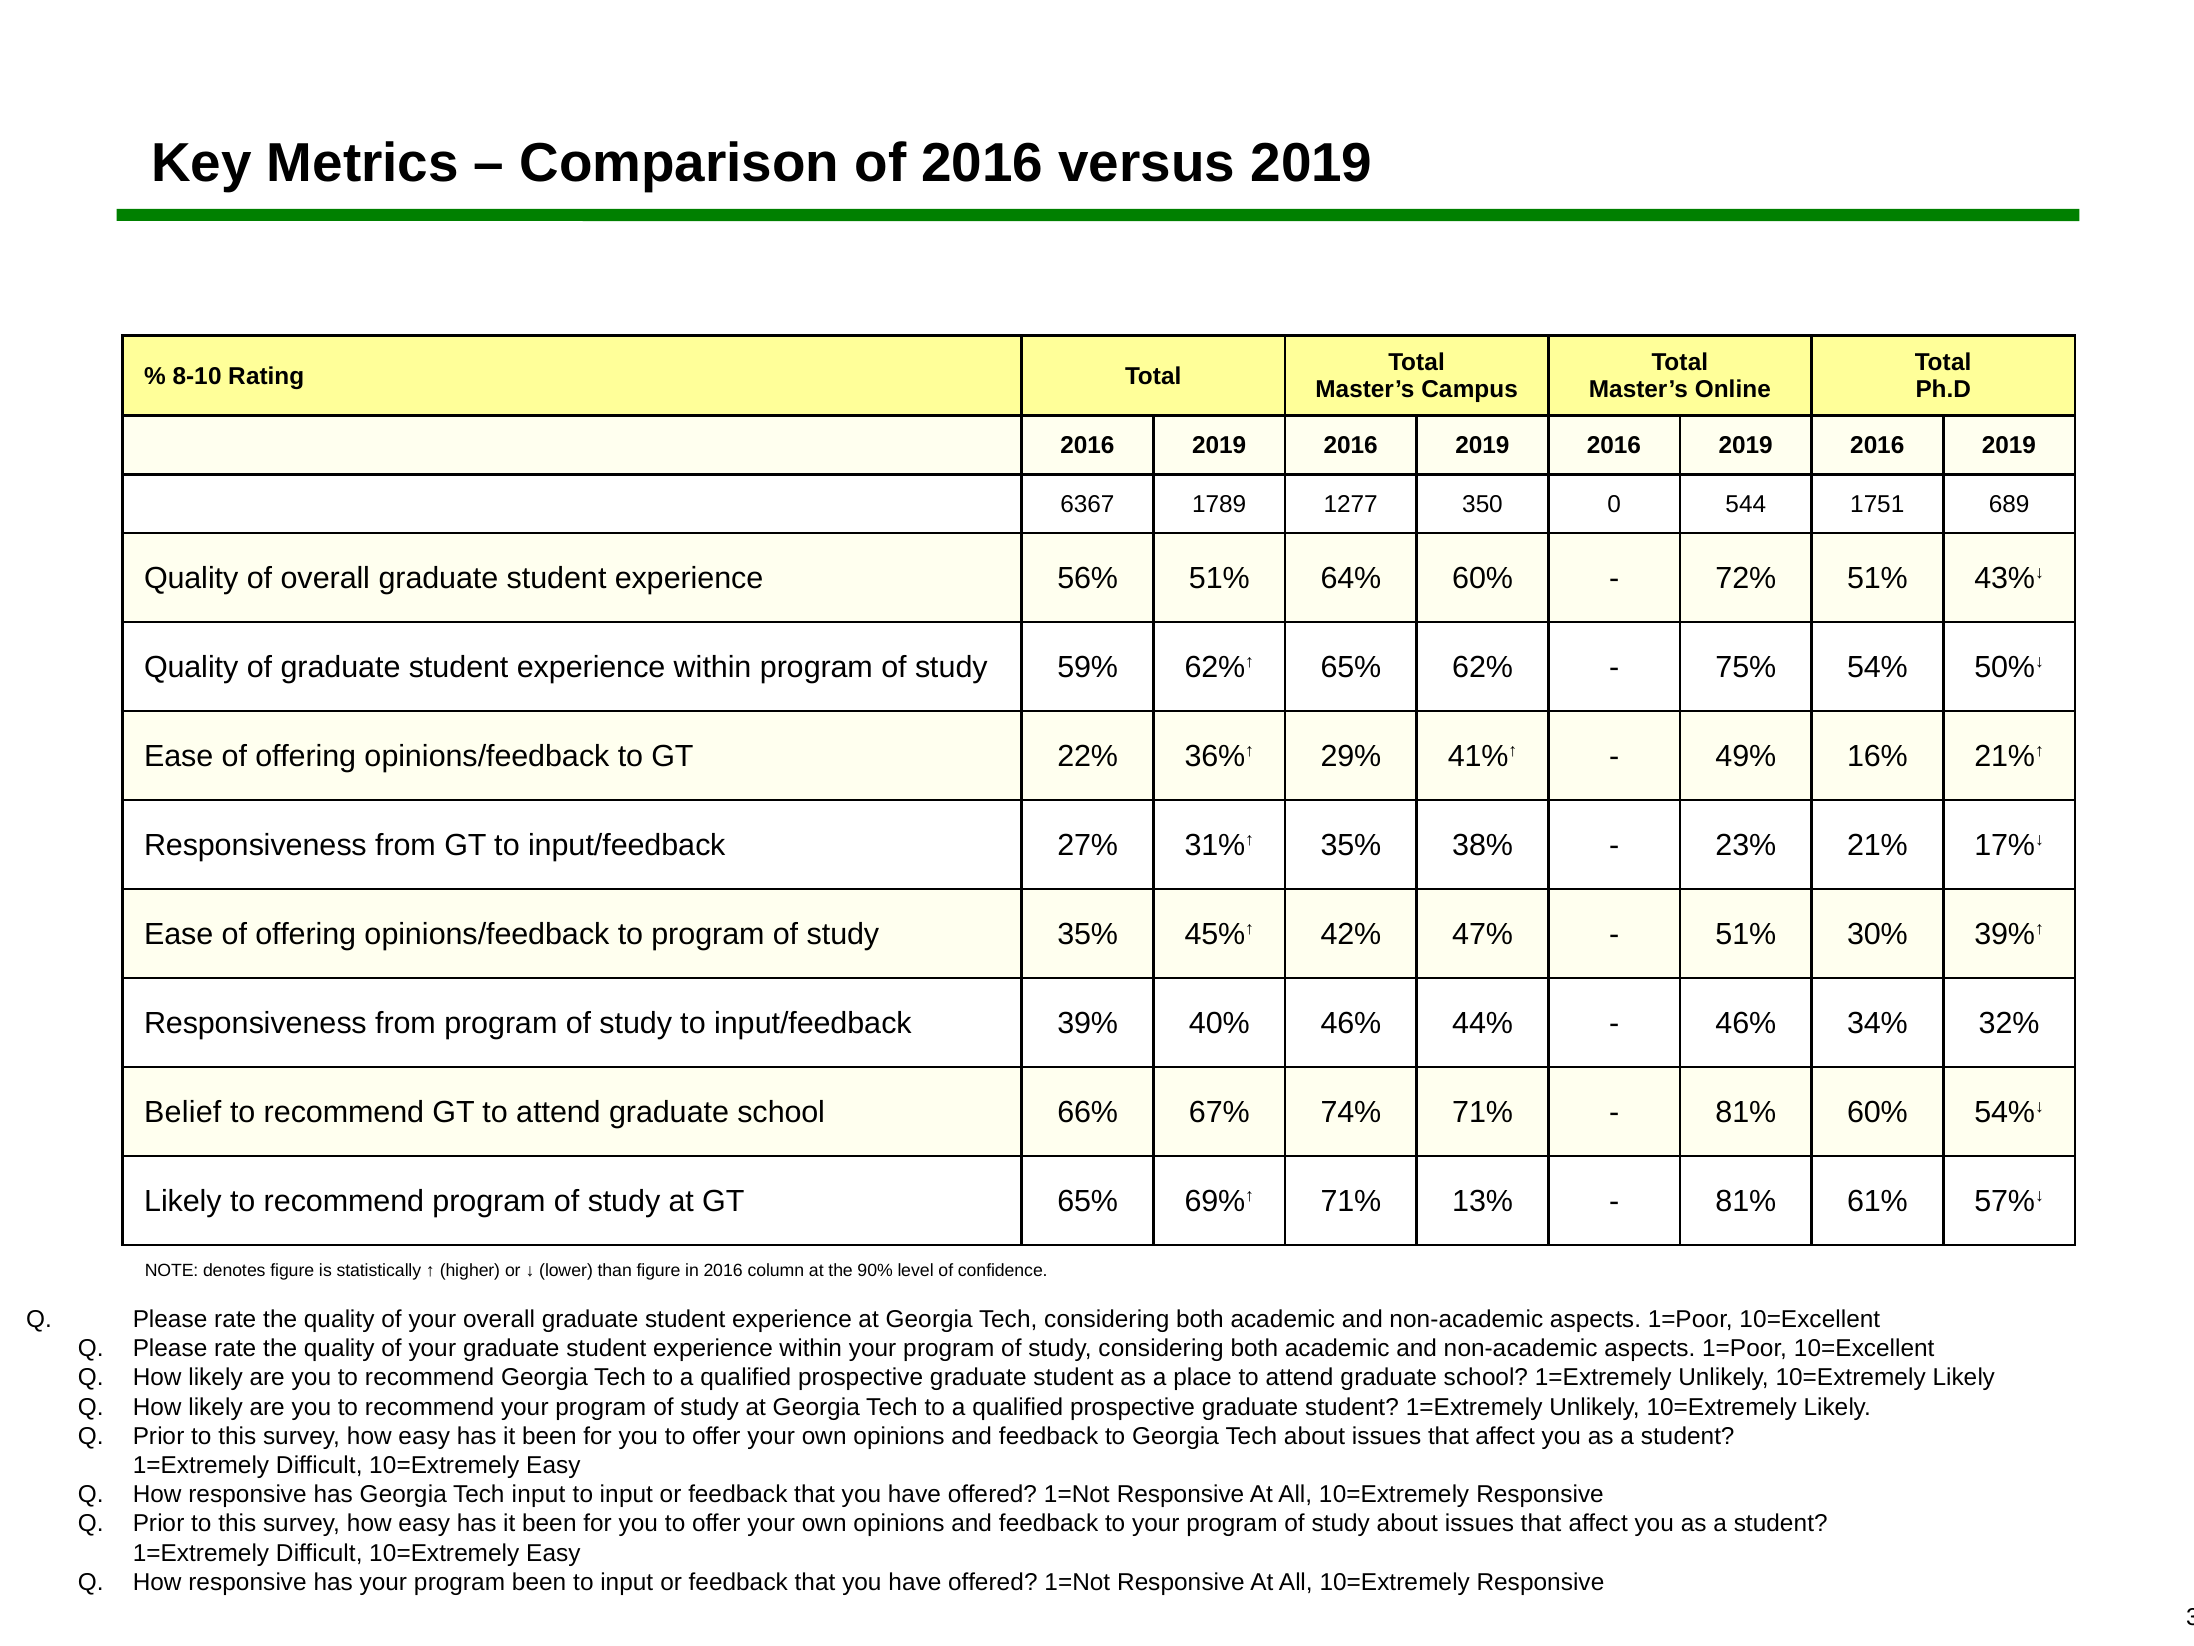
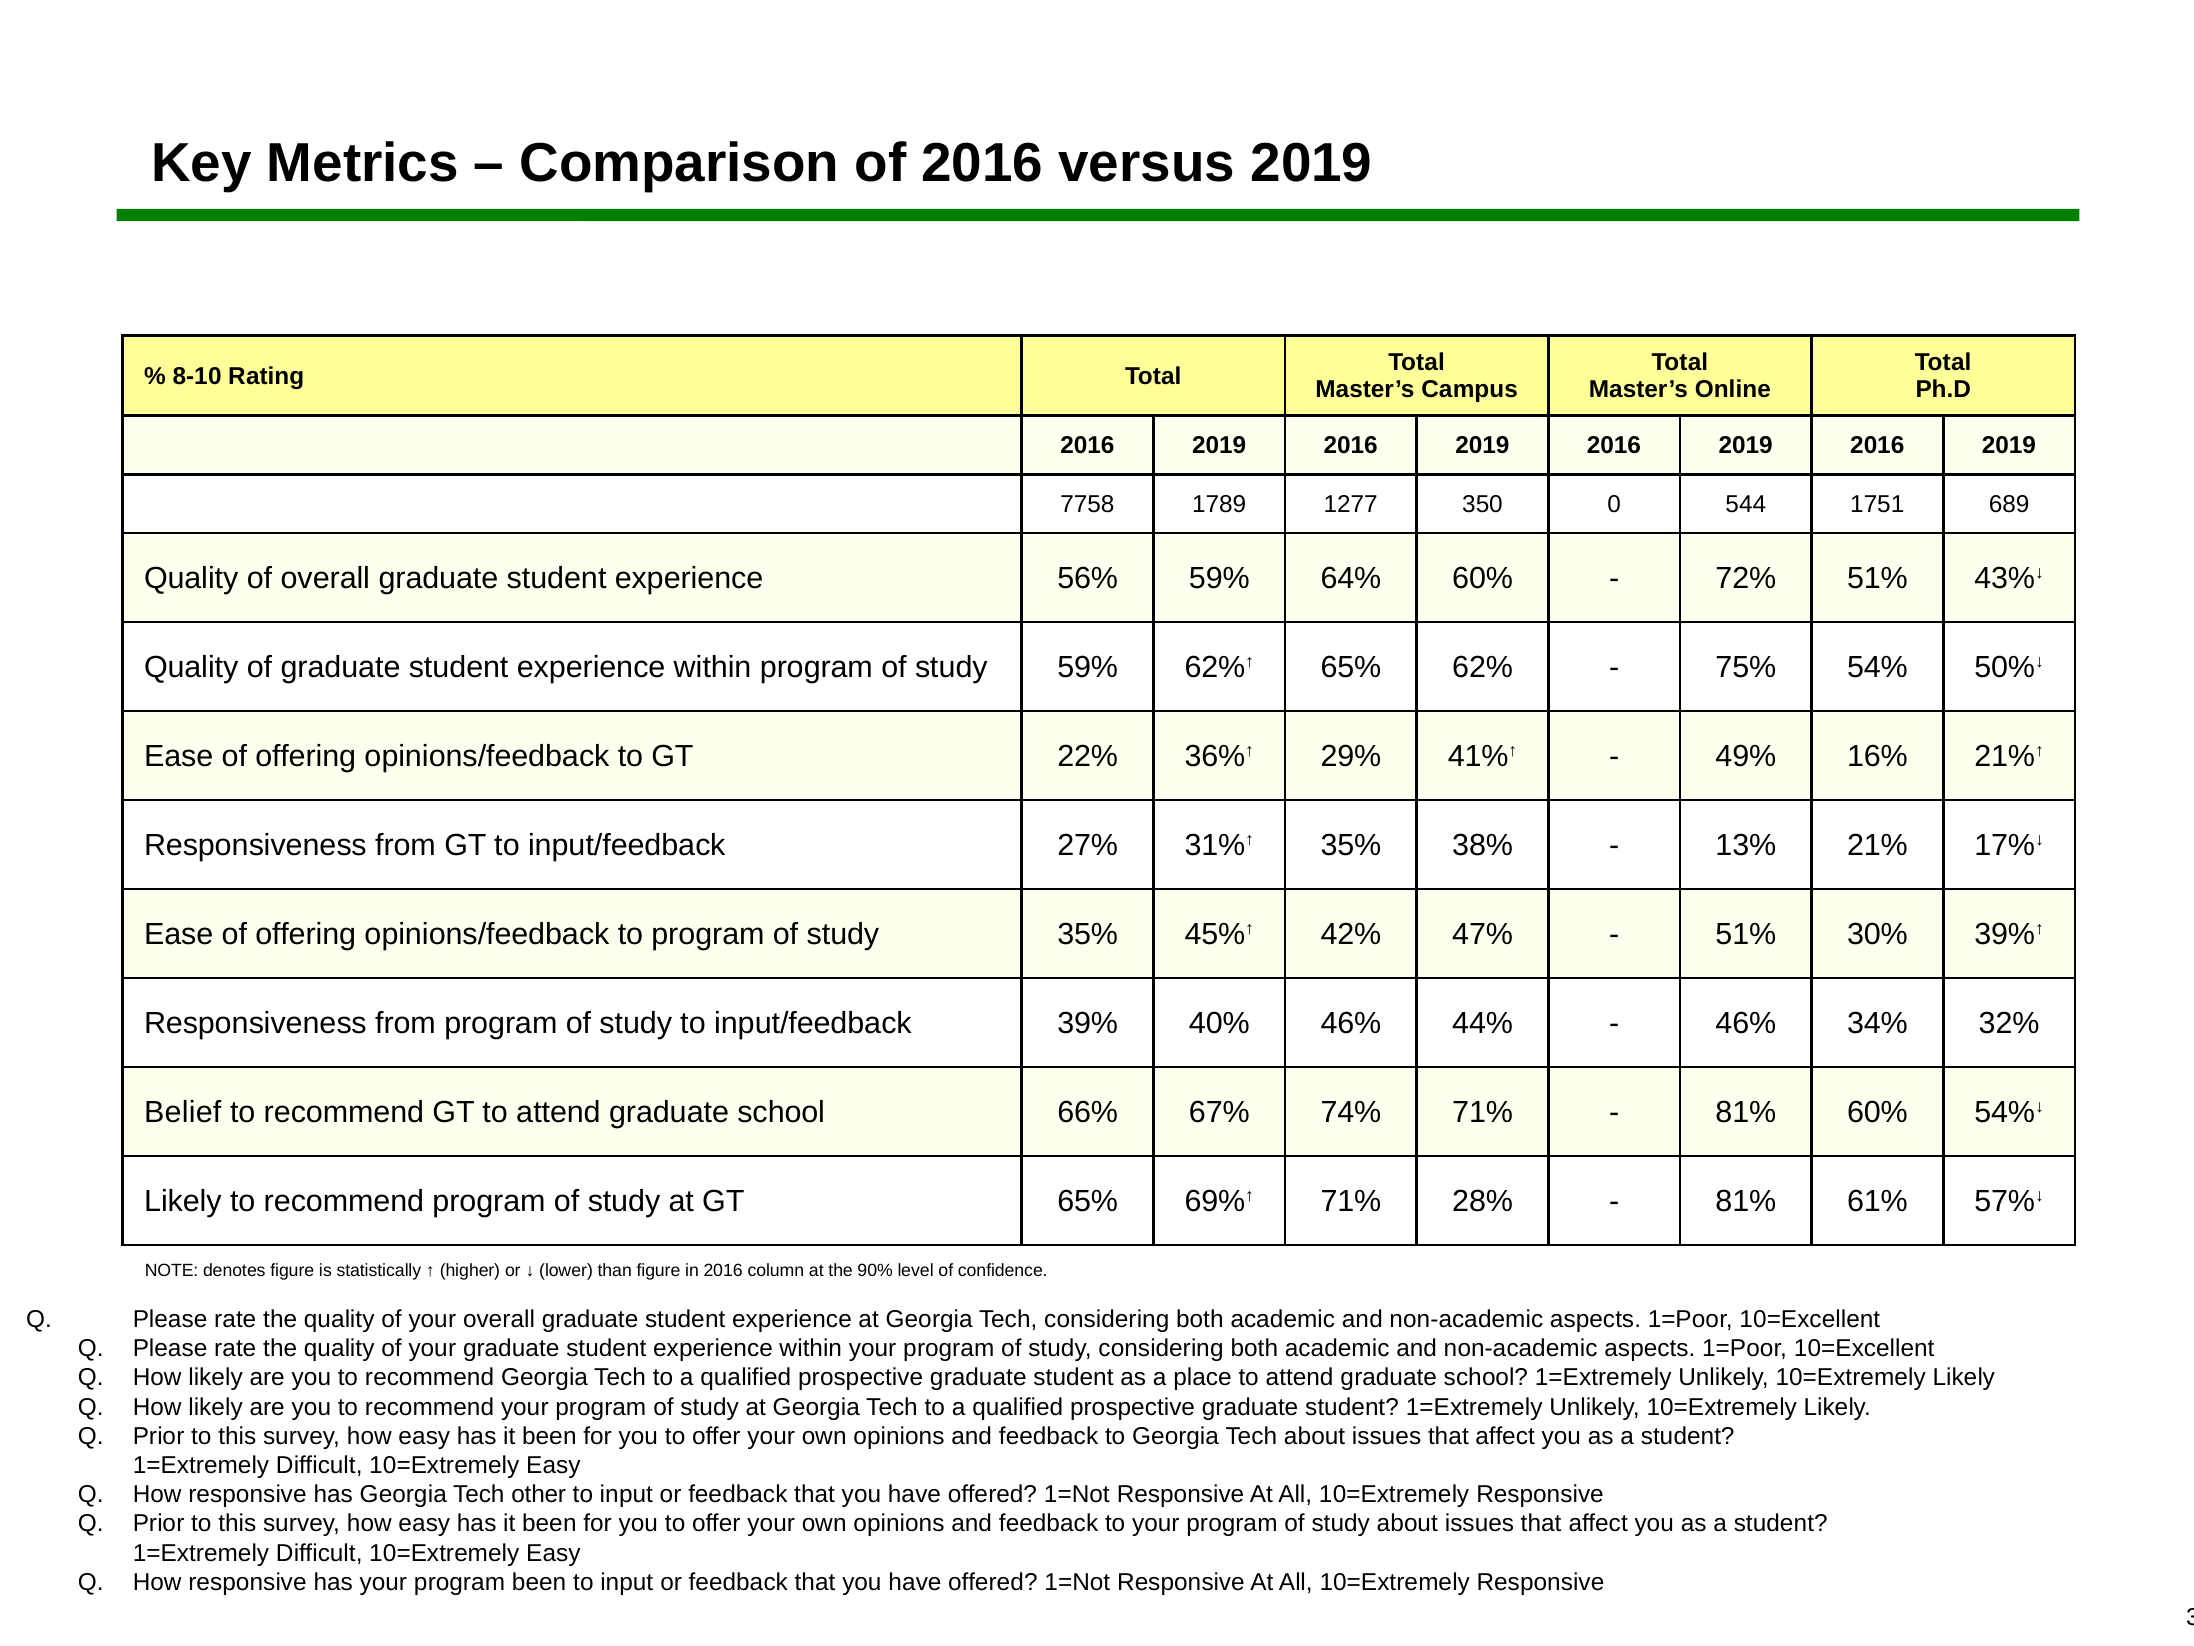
6367: 6367 -> 7758
56% 51%: 51% -> 59%
23%: 23% -> 13%
13%: 13% -> 28%
Tech input: input -> other
